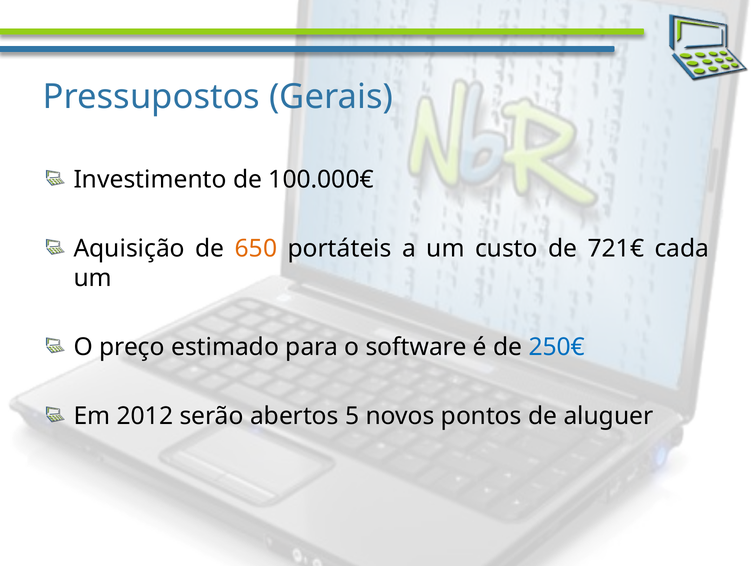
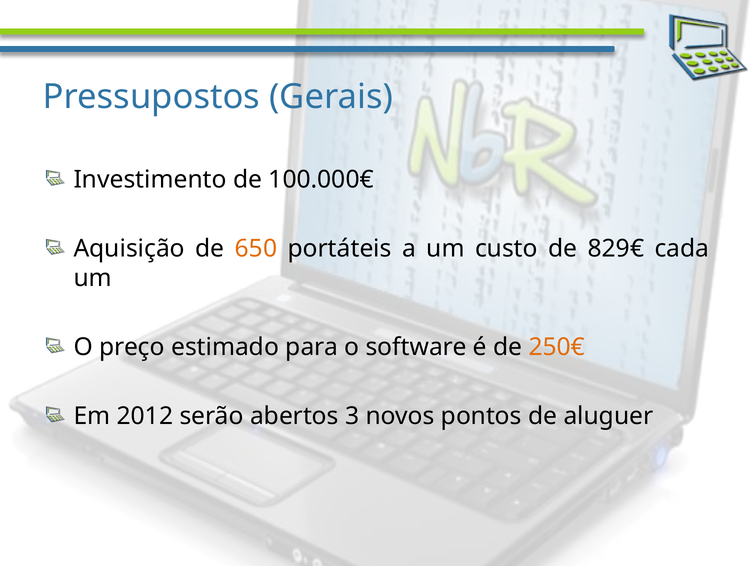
721€: 721€ -> 829€
250€ colour: blue -> orange
5: 5 -> 3
